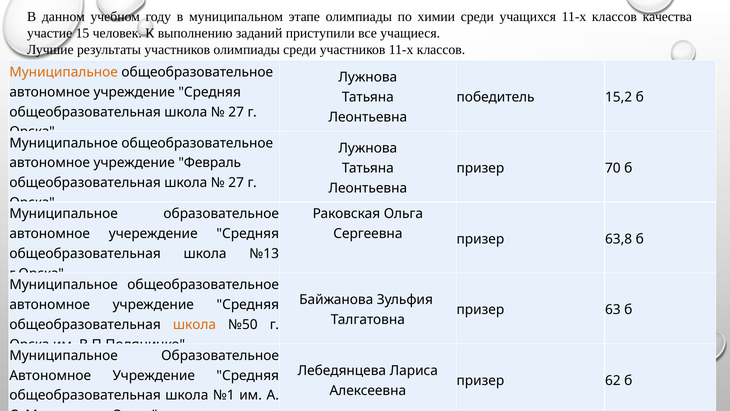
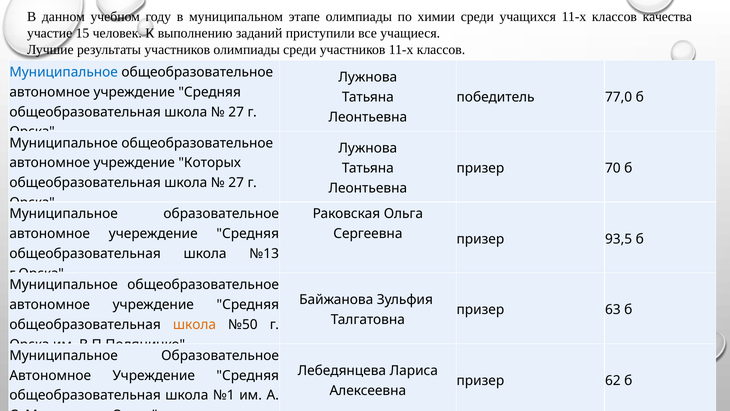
Муниципальное at (64, 72) colour: orange -> blue
15,2: 15,2 -> 77,0
Февраль: Февраль -> Которых
63,8: 63,8 -> 93,5
